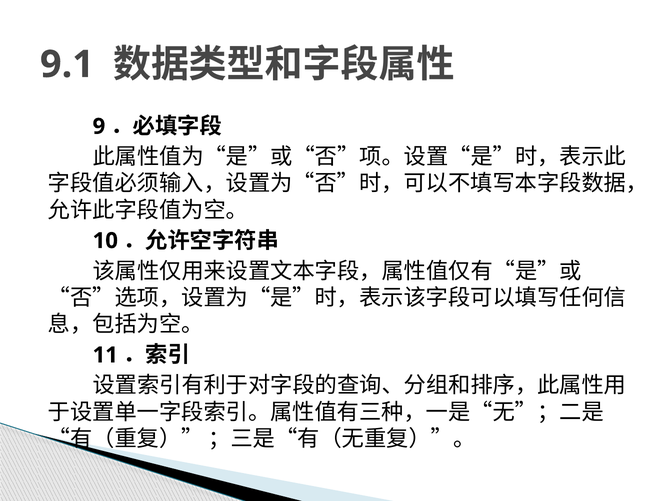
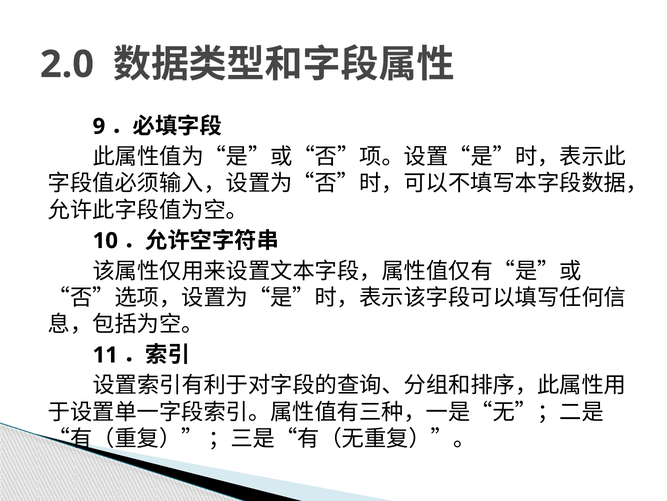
9.1: 9.1 -> 2.0
